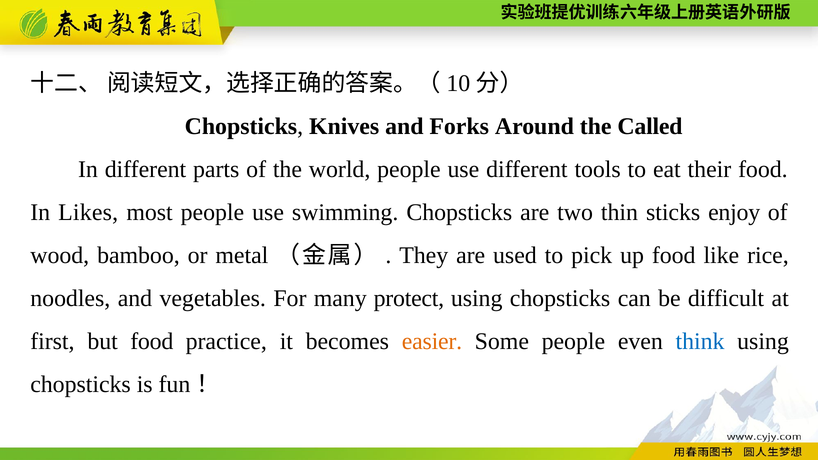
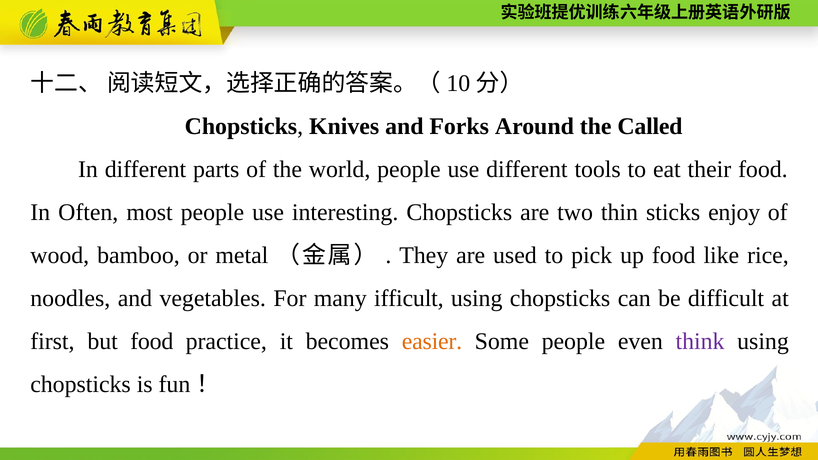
Likes: Likes -> Often
swimming: swimming -> interesting
protect: protect -> ifficult
think colour: blue -> purple
